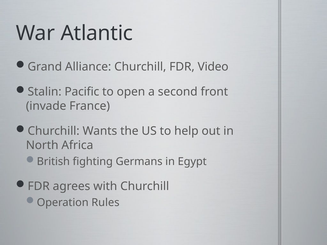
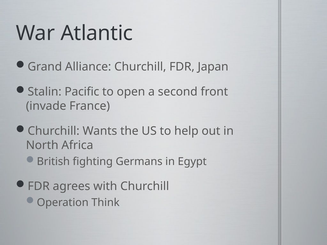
Video: Video -> Japan
Rules: Rules -> Think
